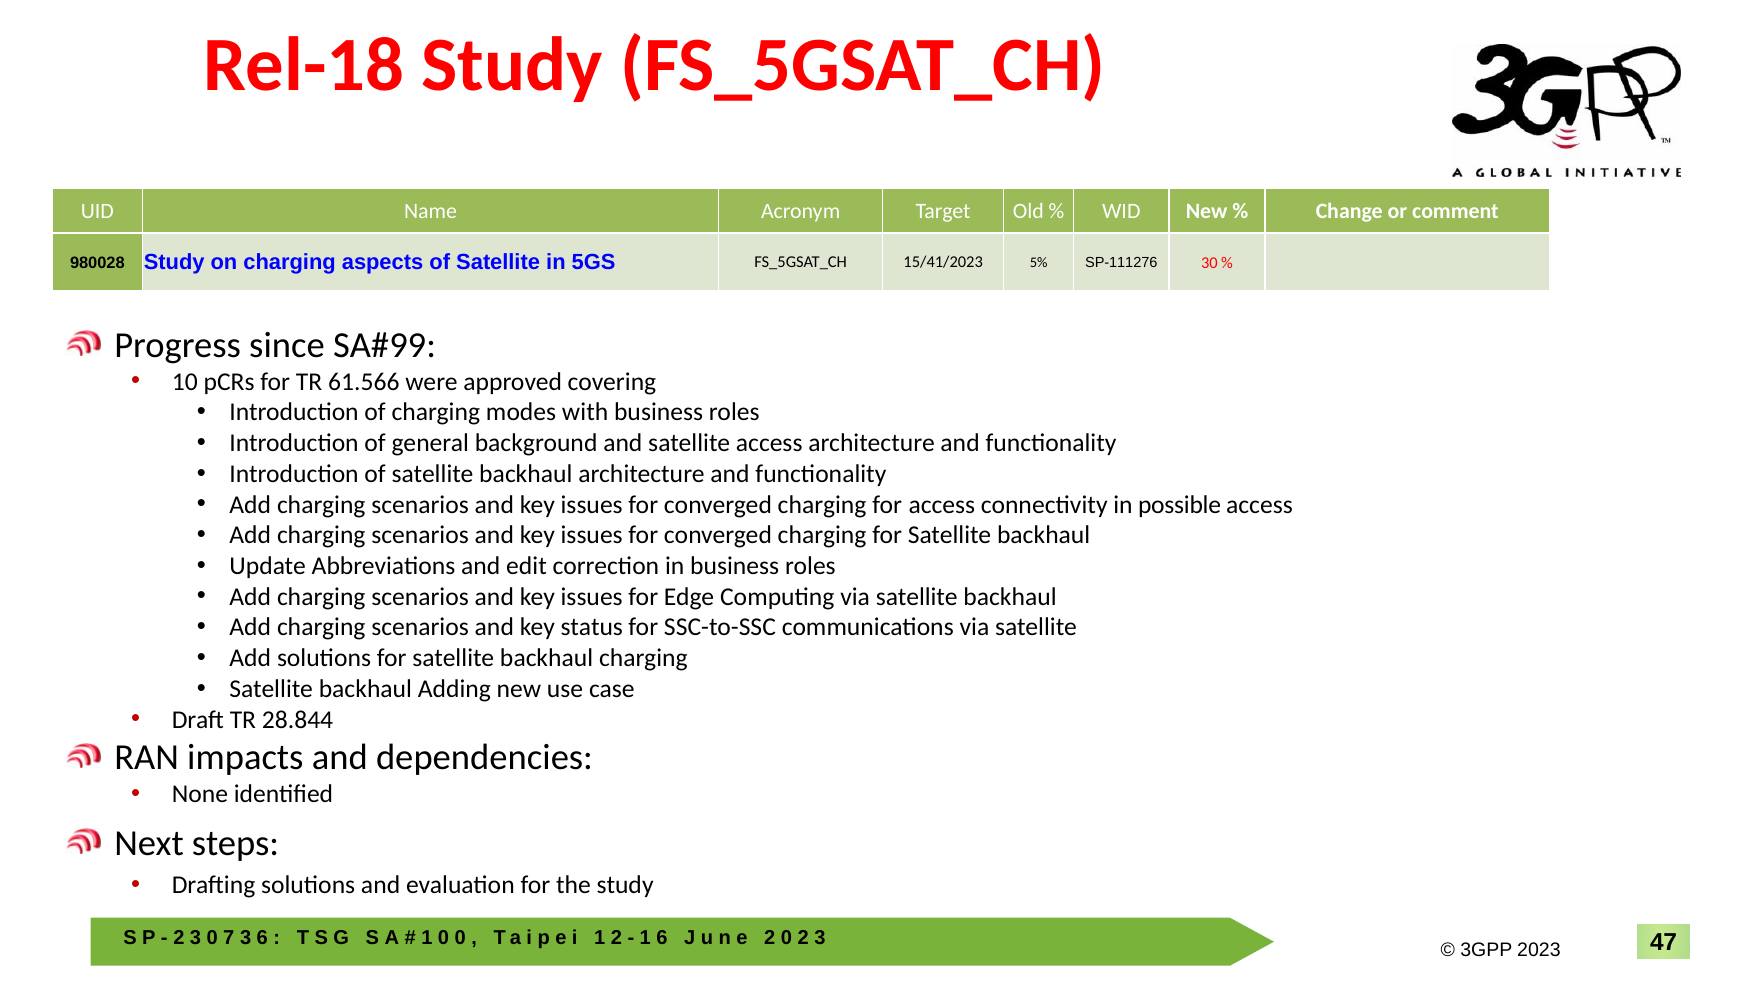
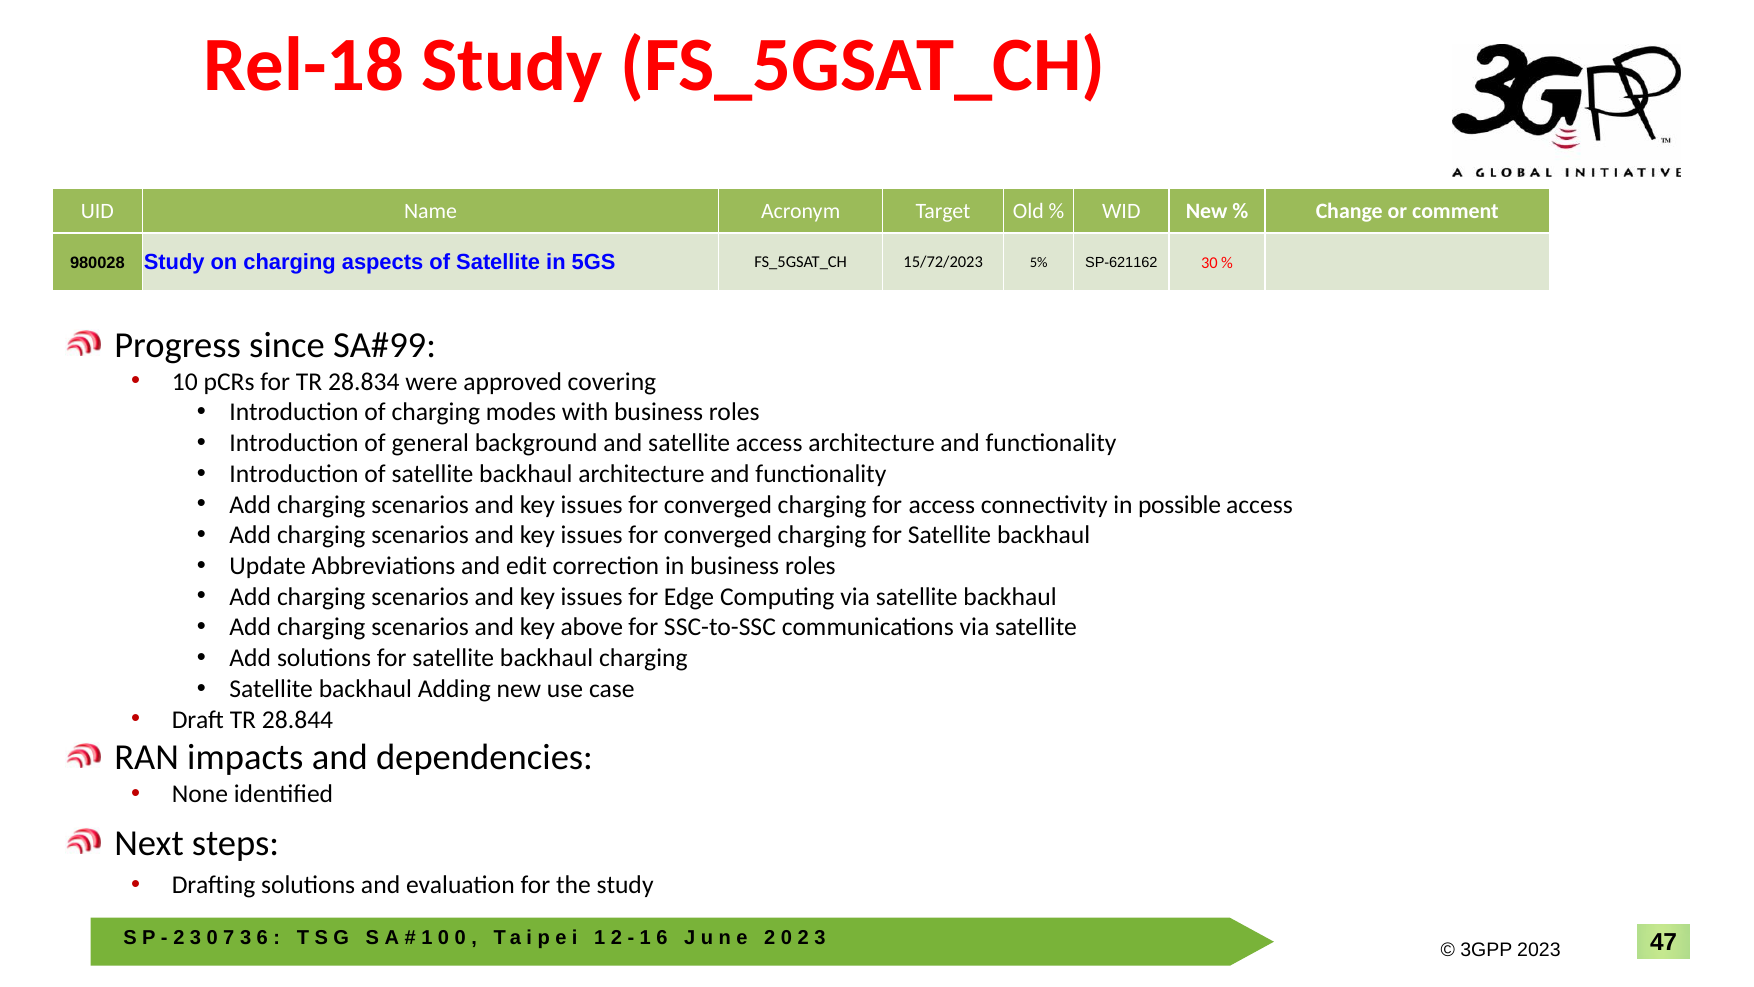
15/41/2023: 15/41/2023 -> 15/72/2023
SP-111276: SP-111276 -> SP-621162
61.566: 61.566 -> 28.834
status: status -> above
